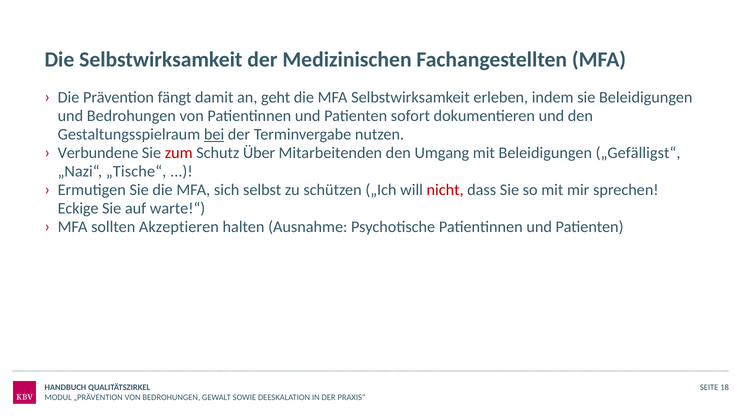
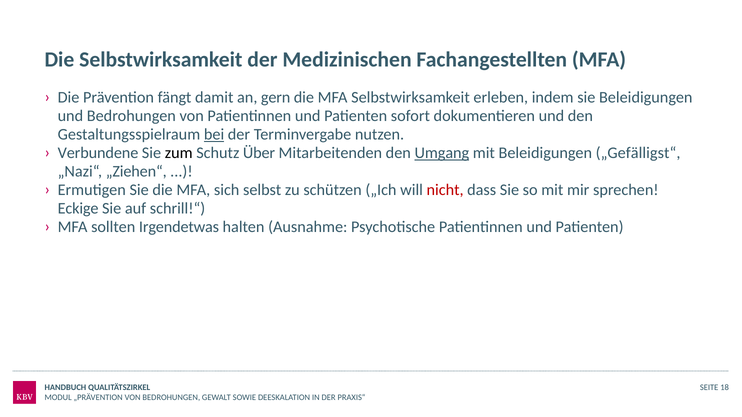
geht: geht -> gern
zum colour: red -> black
Umgang underline: none -> present
„Tische“: „Tische“ -> „Ziehen“
warte!“: warte!“ -> schrill!“
Akzeptieren: Akzeptieren -> Irgendetwas
